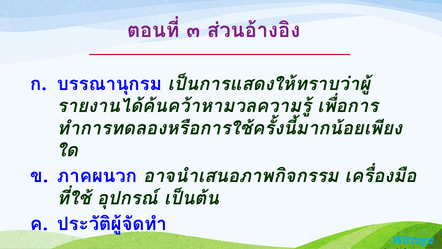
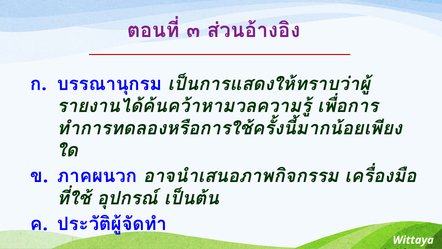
Wittaya colour: light blue -> white
